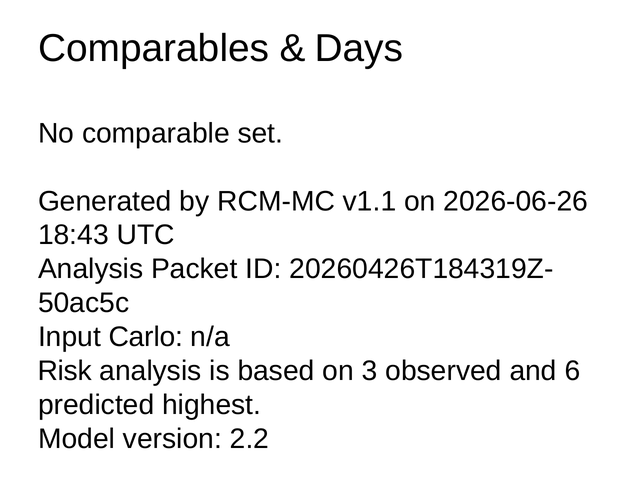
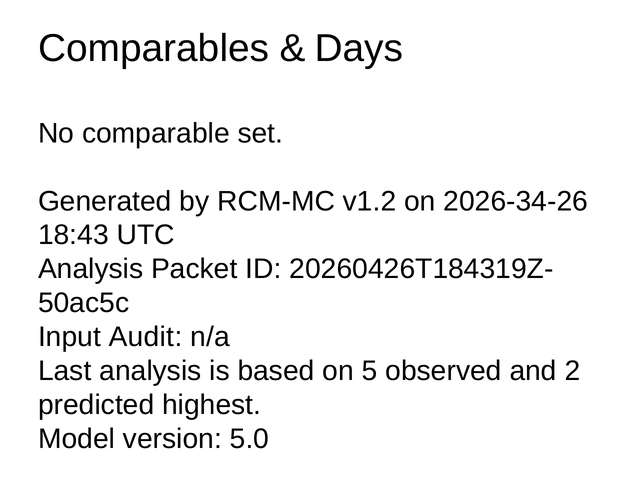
v1.1: v1.1 -> v1.2
2026-06-26: 2026-06-26 -> 2026-34-26
Carlo: Carlo -> Audit
Risk: Risk -> Last
3: 3 -> 5
6: 6 -> 2
2.2: 2.2 -> 5.0
